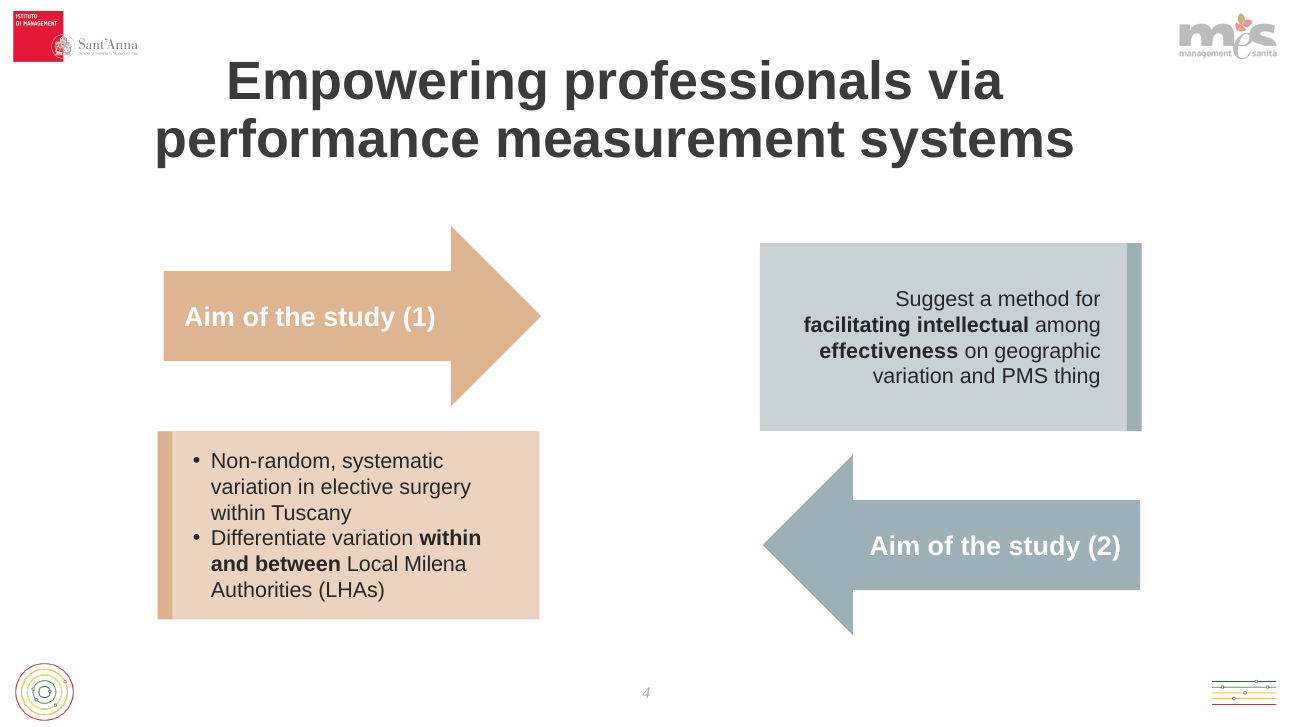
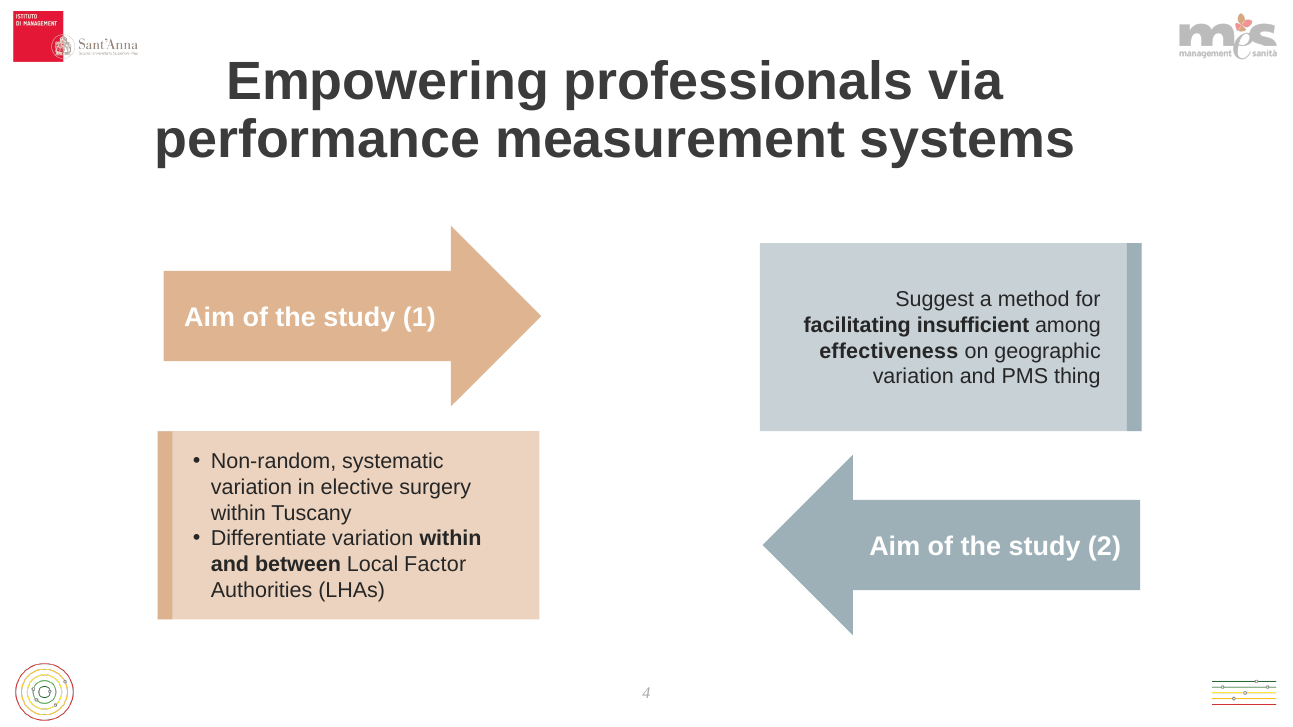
intellectual: intellectual -> insufficient
Milena: Milena -> Factor
